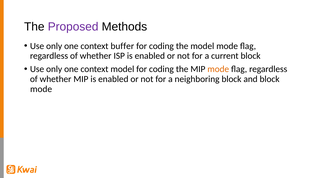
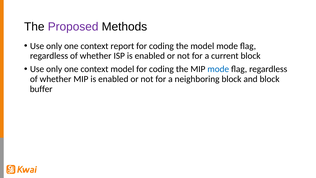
buffer: buffer -> report
mode at (218, 69) colour: orange -> blue
mode at (41, 89): mode -> buffer
